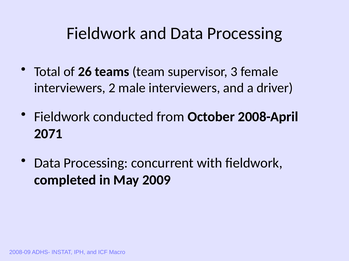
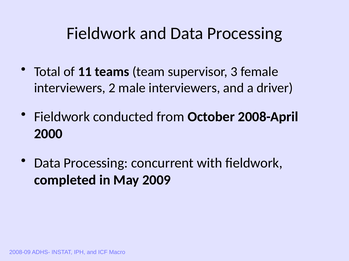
26: 26 -> 11
2071: 2071 -> 2000
